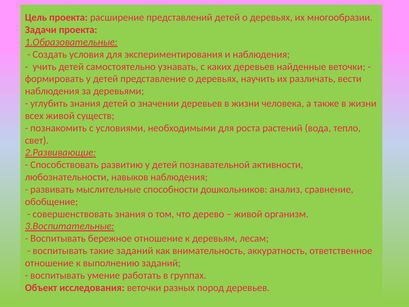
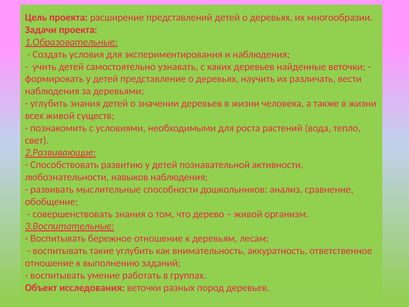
такие заданий: заданий -> углубить
